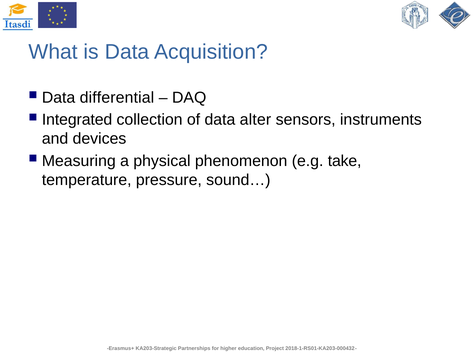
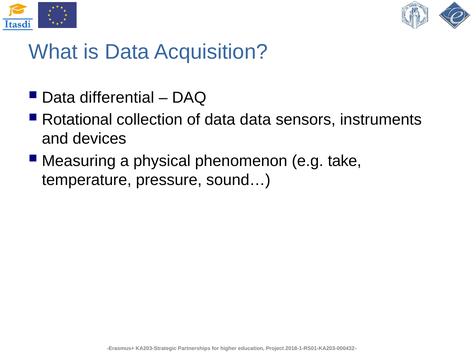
Integrated: Integrated -> Rotational
data alter: alter -> data
